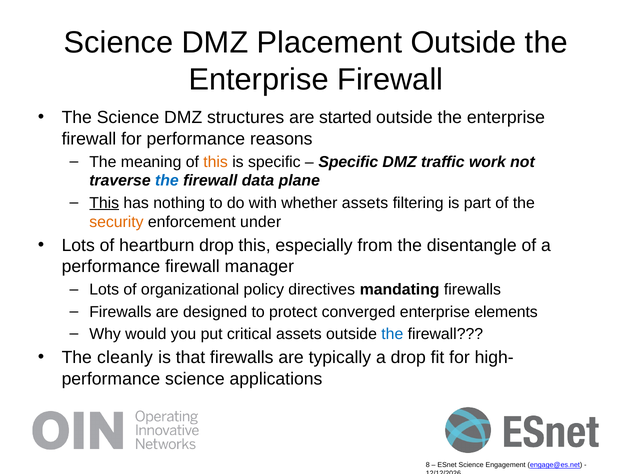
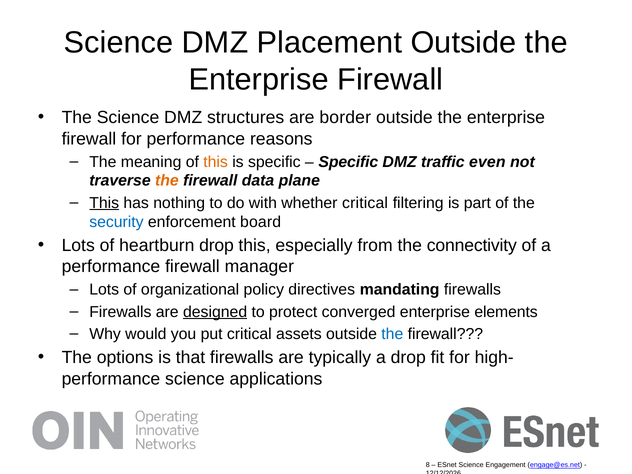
started: started -> border
work: work -> even
the at (167, 181) colour: blue -> orange
whether assets: assets -> critical
security colour: orange -> blue
under: under -> board
disentangle: disentangle -> connectivity
designed underline: none -> present
cleanly: cleanly -> options
